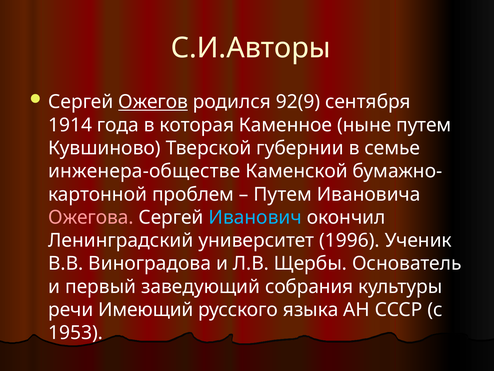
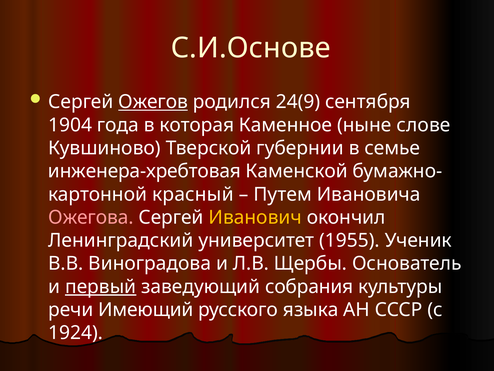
С.И.Авторы: С.И.Авторы -> С.И.Основе
92(9: 92(9 -> 24(9
1914: 1914 -> 1904
ныне путем: путем -> слове
инженера-обществе: инженера-обществе -> инженера-хребтовая
проблем: проблем -> красный
Иванович colour: light blue -> yellow
1996: 1996 -> 1955
первый underline: none -> present
1953: 1953 -> 1924
